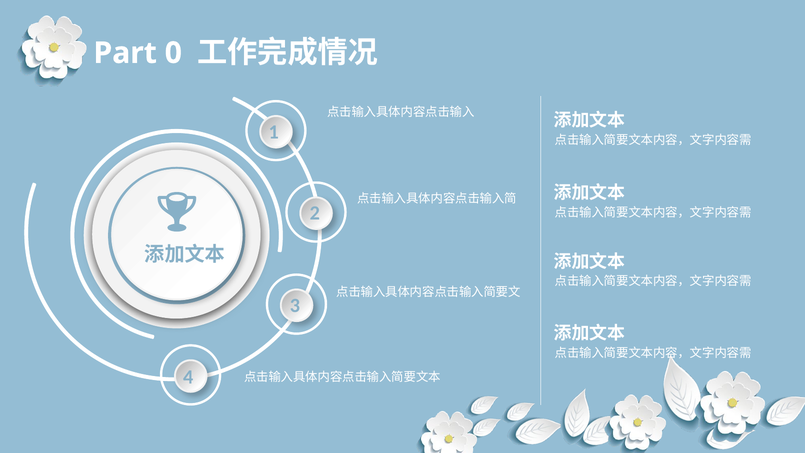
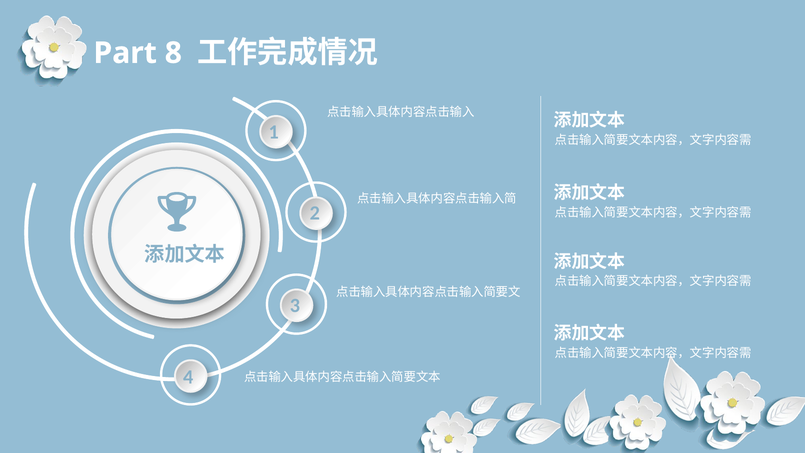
0: 0 -> 8
